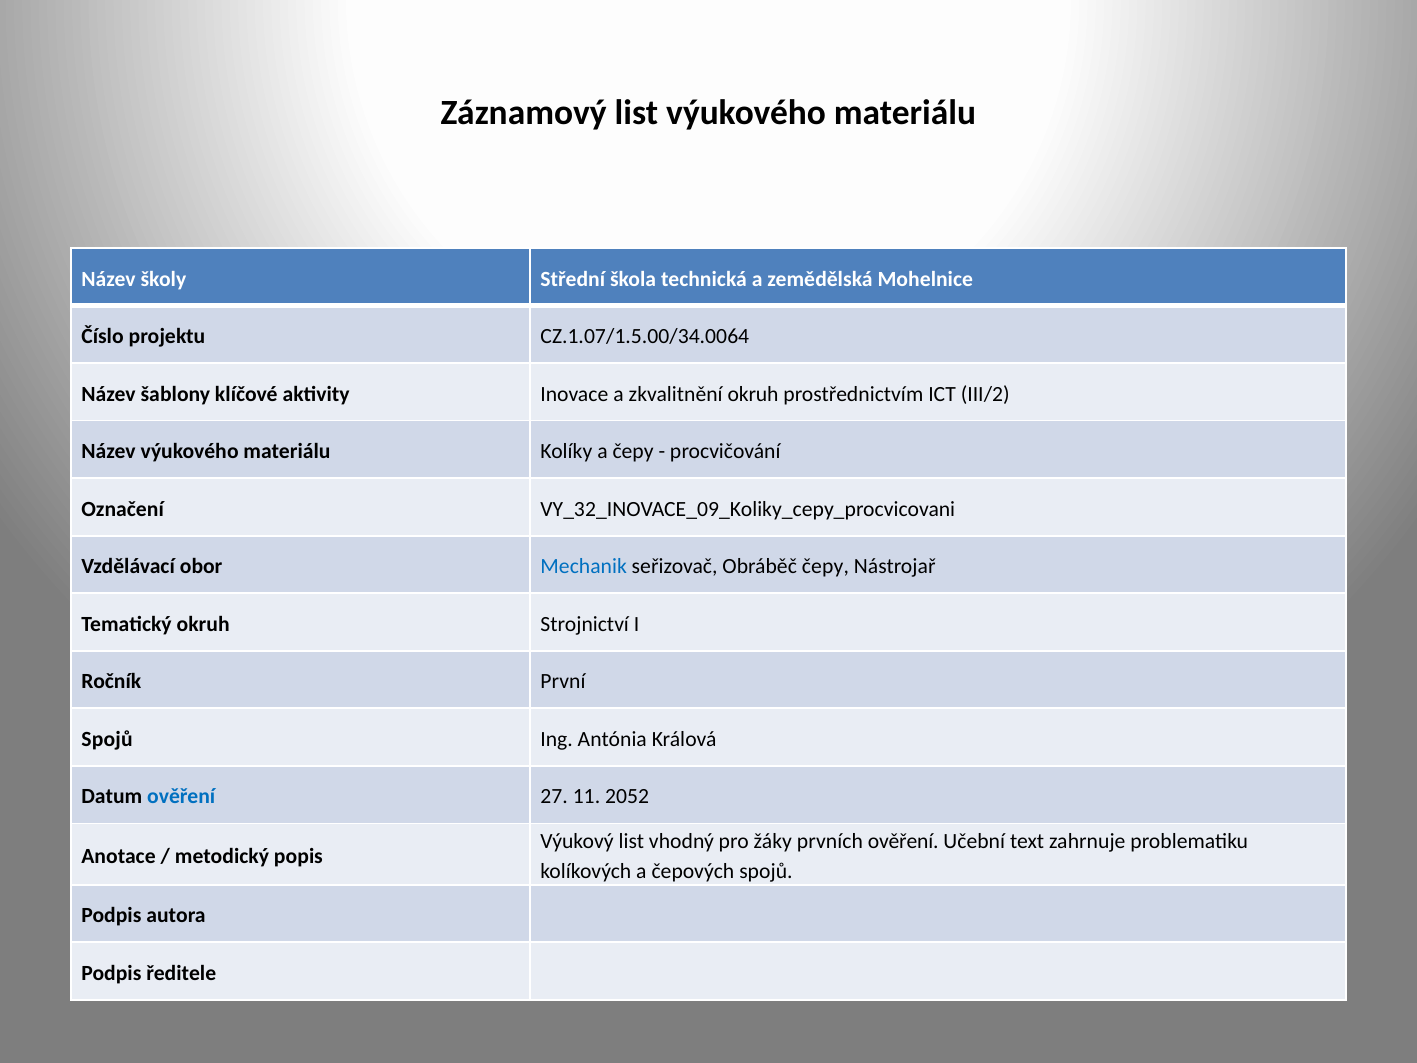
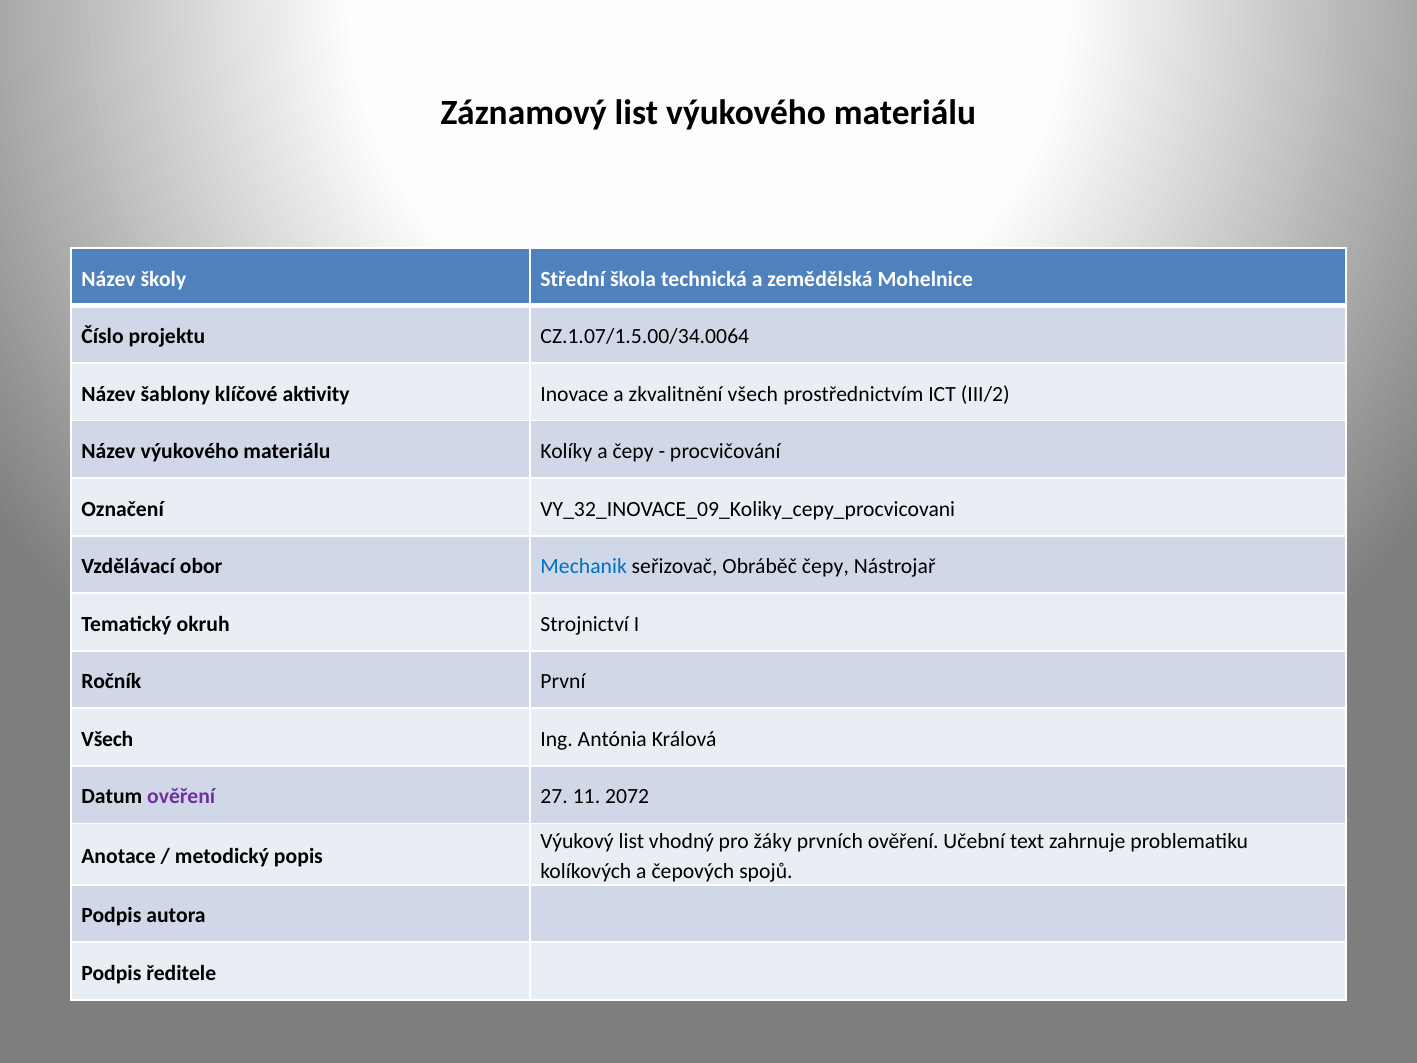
zkvalitnění okruh: okruh -> všech
Spojů at (107, 739): Spojů -> Všech
ověření at (181, 797) colour: blue -> purple
2052: 2052 -> 2072
